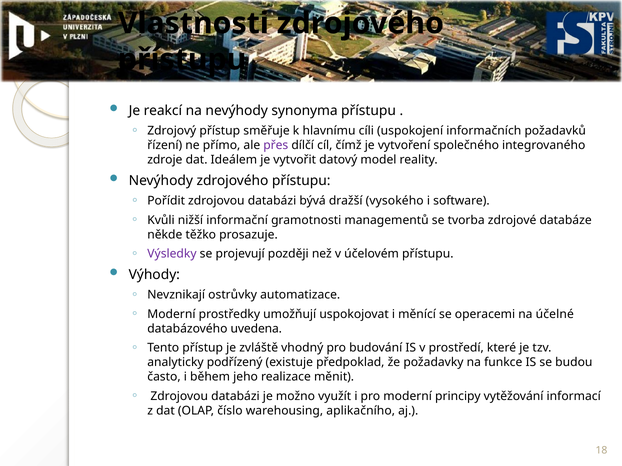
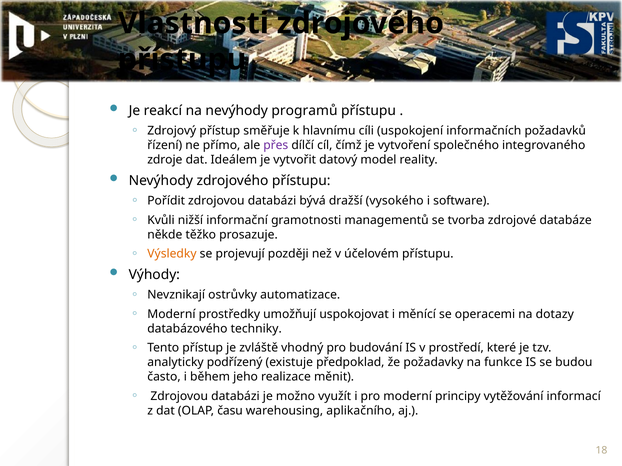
synonyma: synonyma -> programů
Výsledky colour: purple -> orange
účelné: účelné -> dotazy
uvedena: uvedena -> techniky
číslo: číslo -> času
